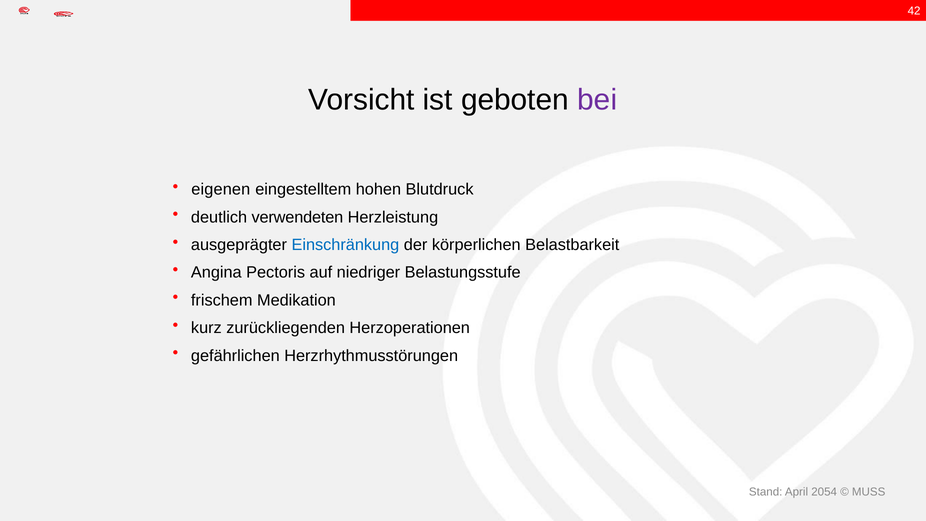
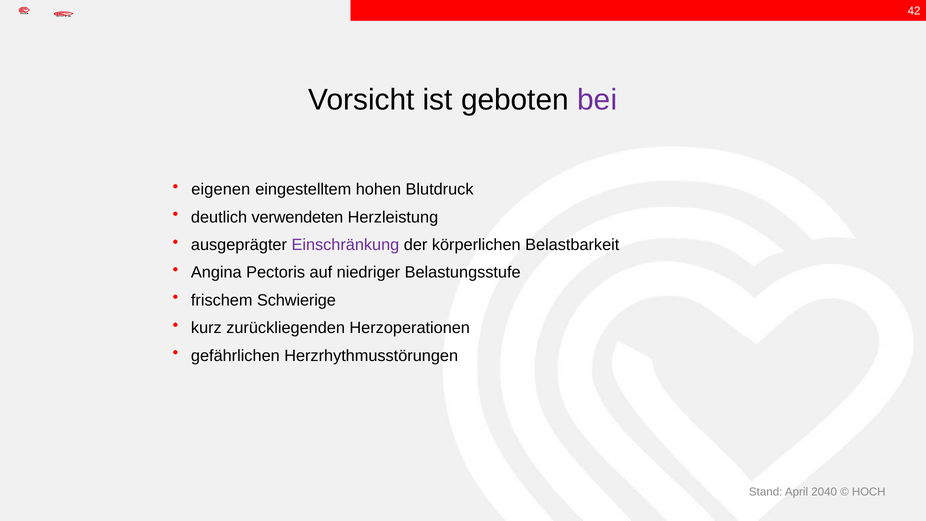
Einschränkung colour: blue -> purple
Medikation: Medikation -> Schwierige
2054: 2054 -> 2040
MUSS: MUSS -> HOCH
